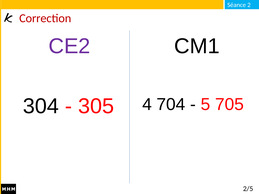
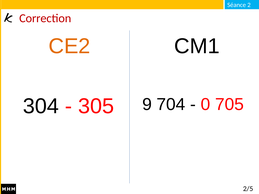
CE2 colour: purple -> orange
4: 4 -> 9
5: 5 -> 0
